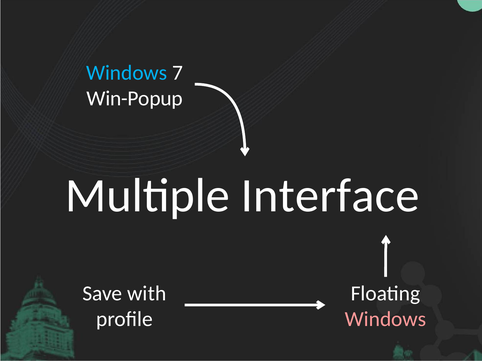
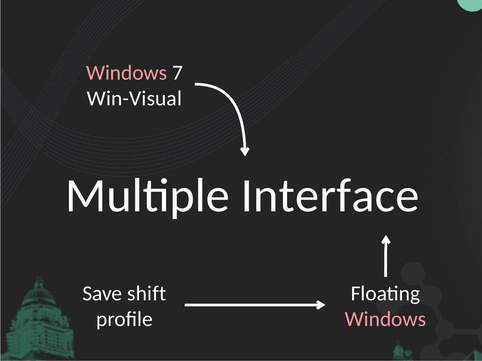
Windows at (127, 73) colour: light blue -> pink
Win-Popup: Win-Popup -> Win-Visual
with: with -> shift
